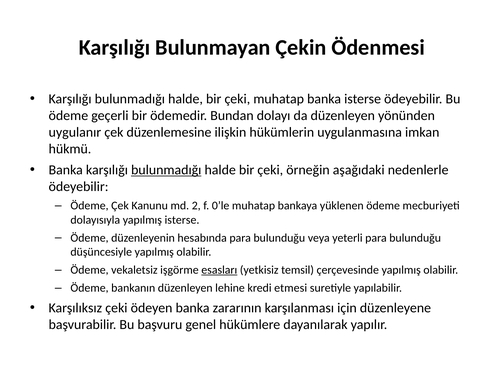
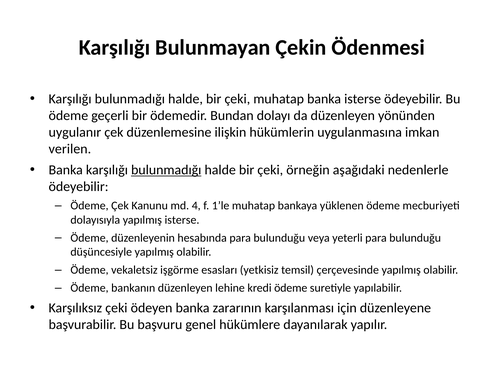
hükmü: hükmü -> verilen
2: 2 -> 4
0’le: 0’le -> 1’le
esasları underline: present -> none
kredi etmesi: etmesi -> ödeme
